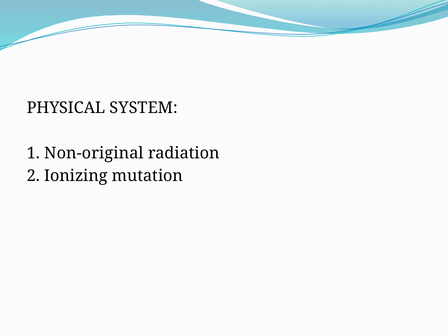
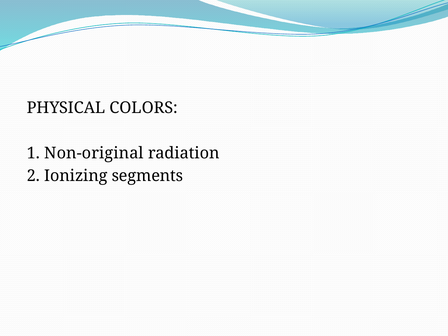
SYSTEM: SYSTEM -> COLORS
mutation: mutation -> segments
